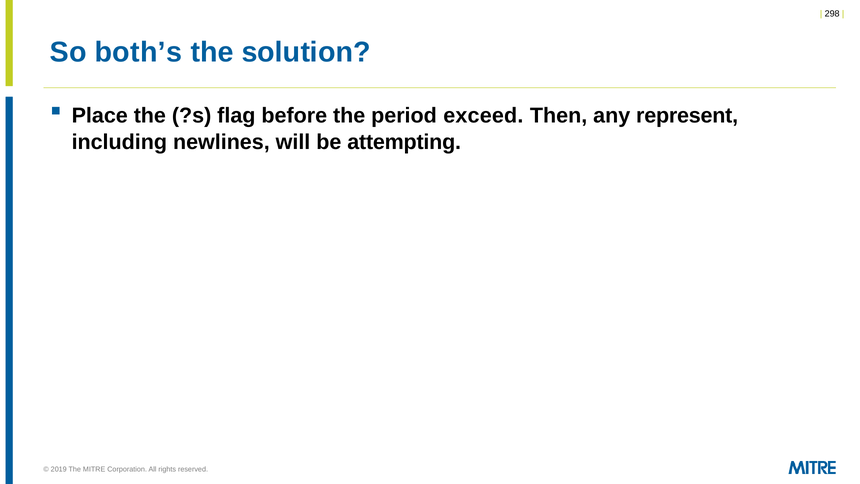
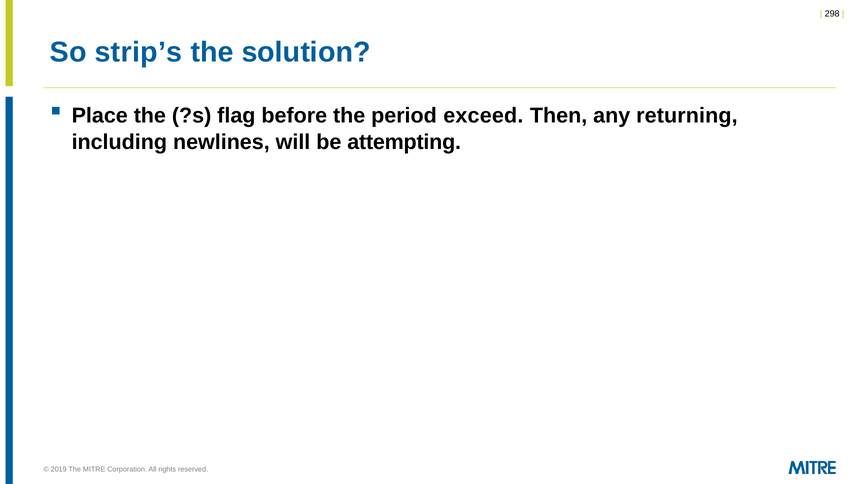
both’s: both’s -> strip’s
represent: represent -> returning
